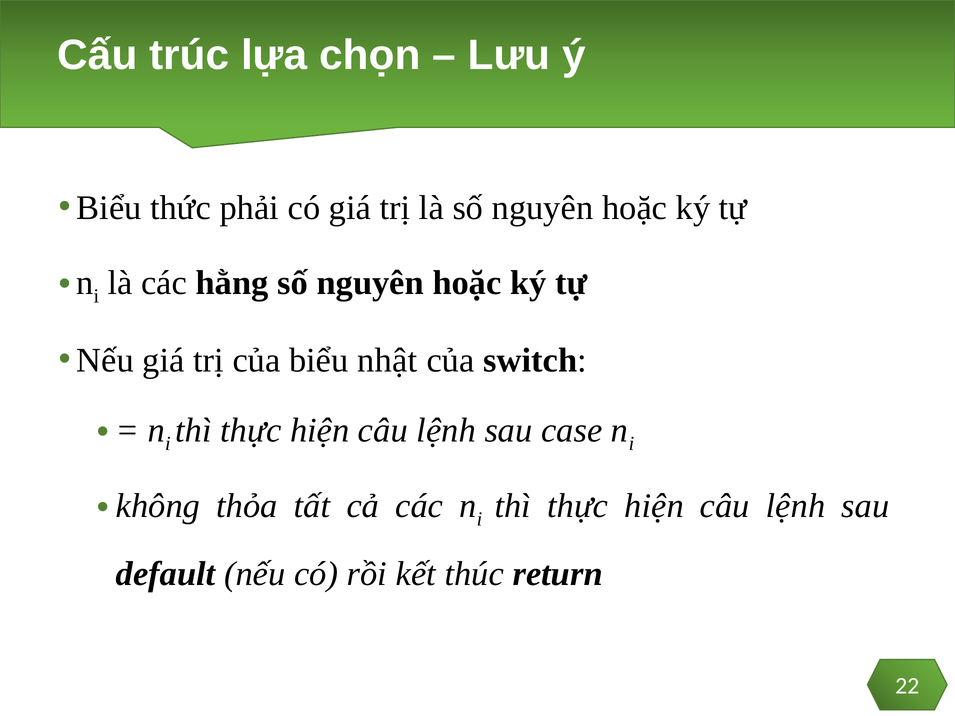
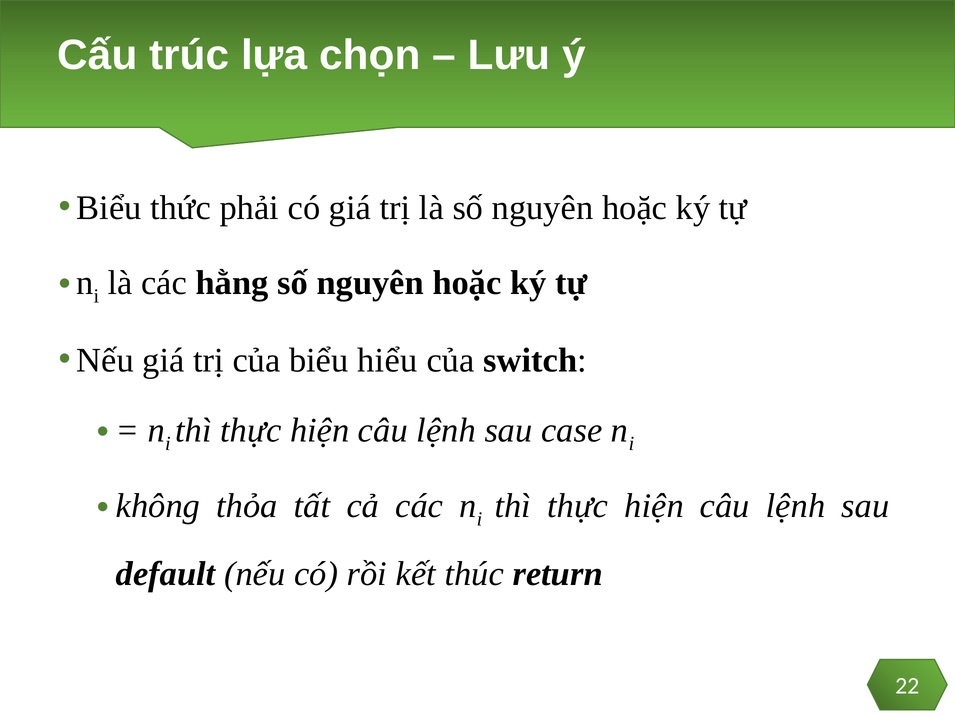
nhật: nhật -> hiểu
